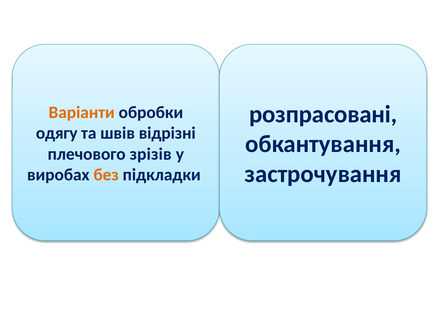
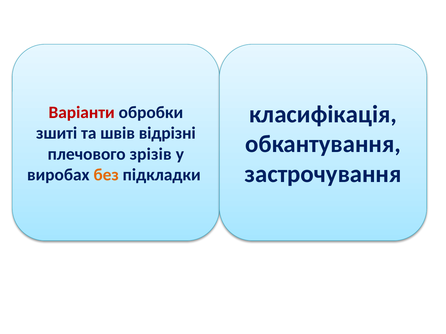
розпрасовані: розпрасовані -> класифікація
Варіанти colour: orange -> red
одягу: одягу -> зшиті
